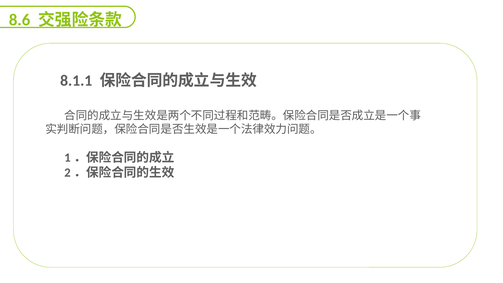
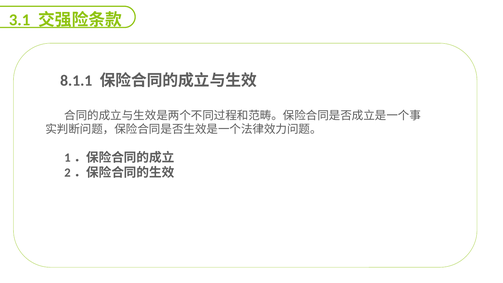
8.6: 8.6 -> 3.1
